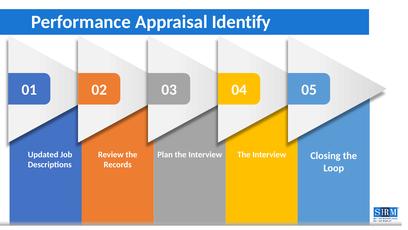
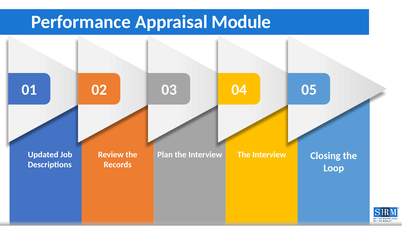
Identify: Identify -> Module
